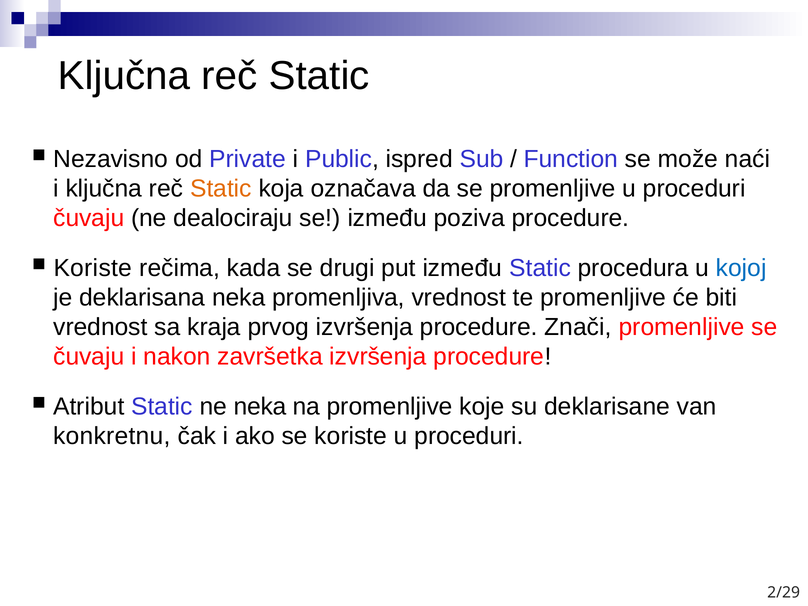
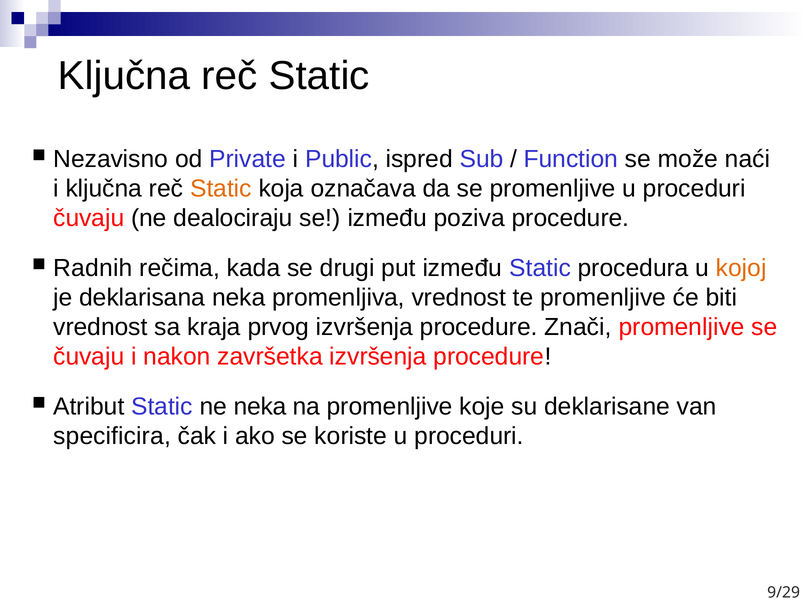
Koriste at (93, 268): Koriste -> Radnih
kojoj colour: blue -> orange
konkretnu: konkretnu -> specificira
2/29: 2/29 -> 9/29
